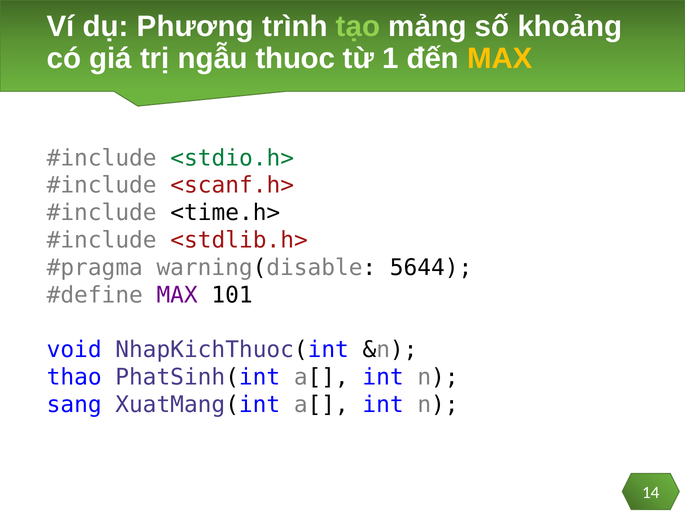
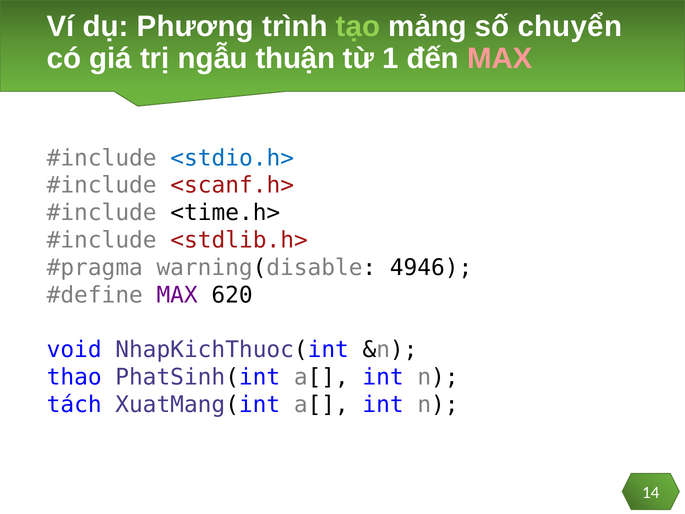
khoảng: khoảng -> chuyển
thuoc: thuoc -> thuận
MAX at (500, 59) colour: yellow -> pink
<stdio.h> colour: green -> blue
5644: 5644 -> 4946
101: 101 -> 620
sang: sang -> tách
